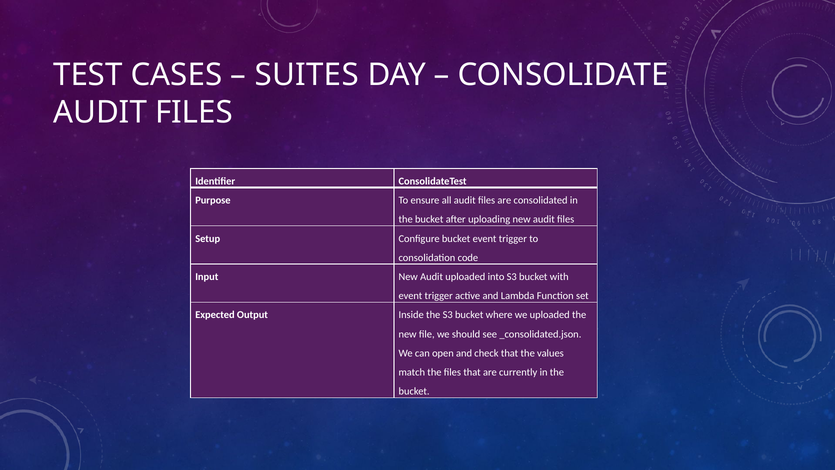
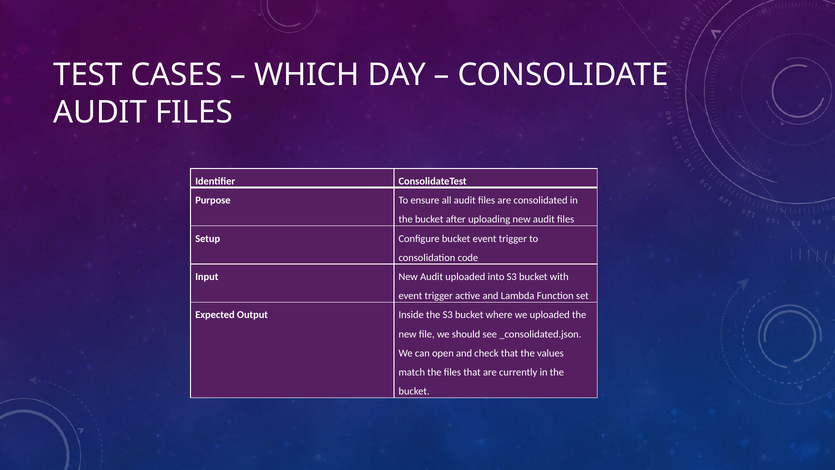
SUITES: SUITES -> WHICH
